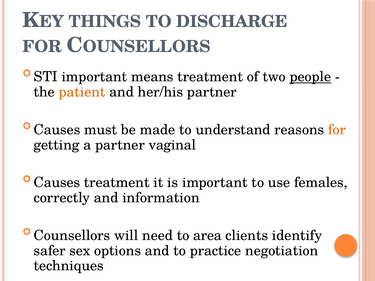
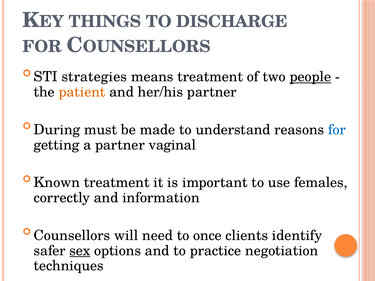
STI important: important -> strategies
Causes at (57, 130): Causes -> During
for at (337, 130) colour: orange -> blue
Causes at (57, 183): Causes -> Known
area: area -> once
sex underline: none -> present
